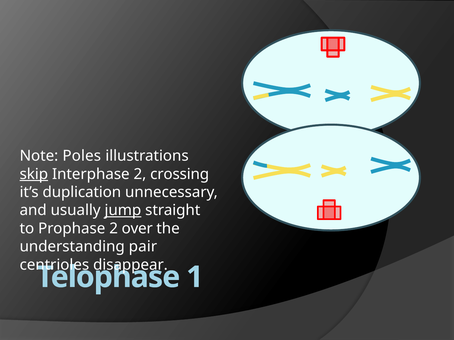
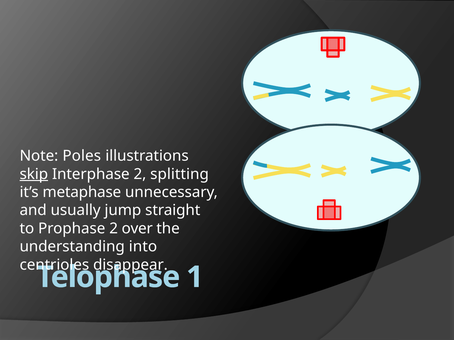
crossing: crossing -> splitting
duplication: duplication -> metaphase
jump underline: present -> none
pair: pair -> into
